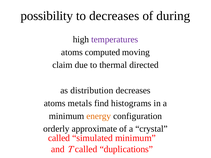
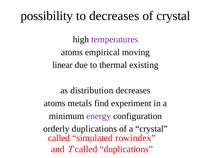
of during: during -> crystal
computed: computed -> empirical
claim: claim -> linear
directed: directed -> existing
histograms: histograms -> experiment
energy colour: orange -> purple
orderly approximate: approximate -> duplications
simulated minimum: minimum -> rowindex
